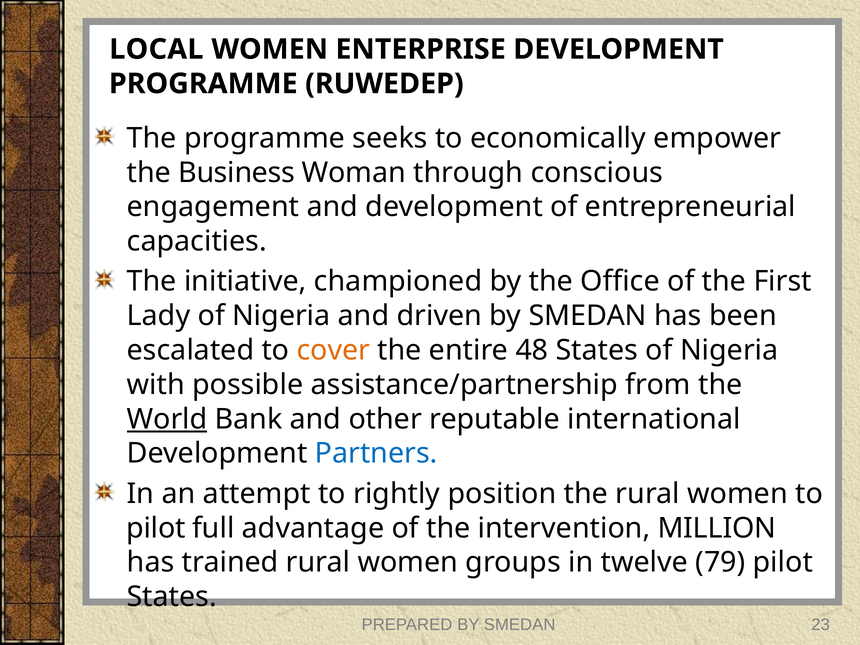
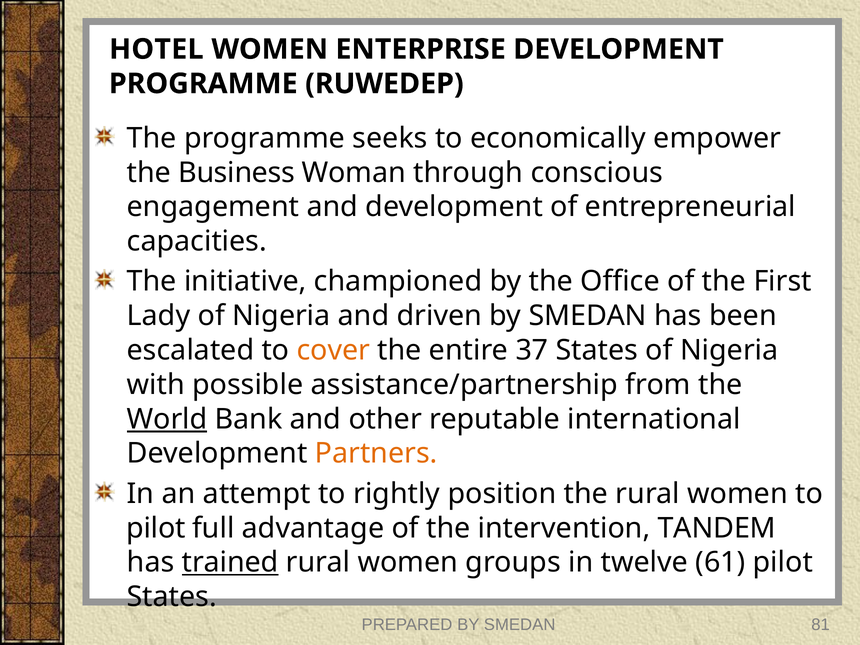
LOCAL: LOCAL -> HOTEL
48: 48 -> 37
Partners colour: blue -> orange
MILLION: MILLION -> TANDEM
trained underline: none -> present
79: 79 -> 61
23: 23 -> 81
